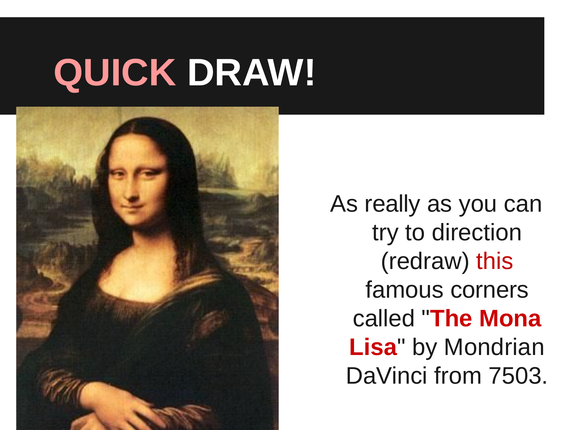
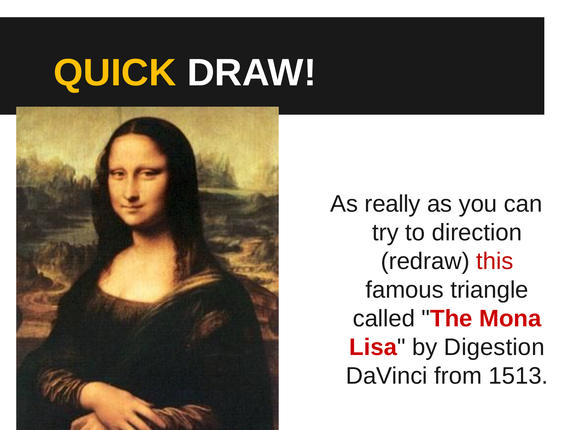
QUICK colour: pink -> yellow
corners: corners -> triangle
Mondrian: Mondrian -> Digestion
7503: 7503 -> 1513
